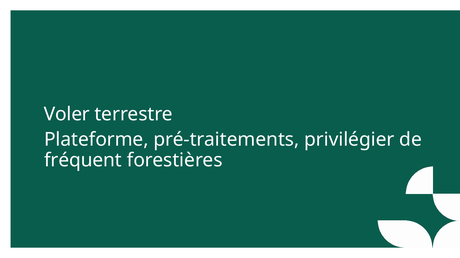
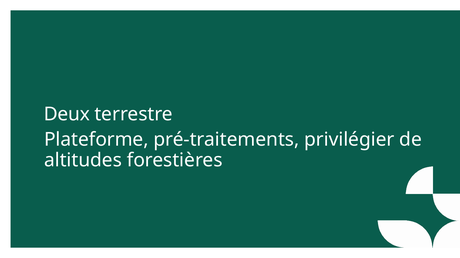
Voler: Voler -> Deux
fréquent: fréquent -> altitudes
